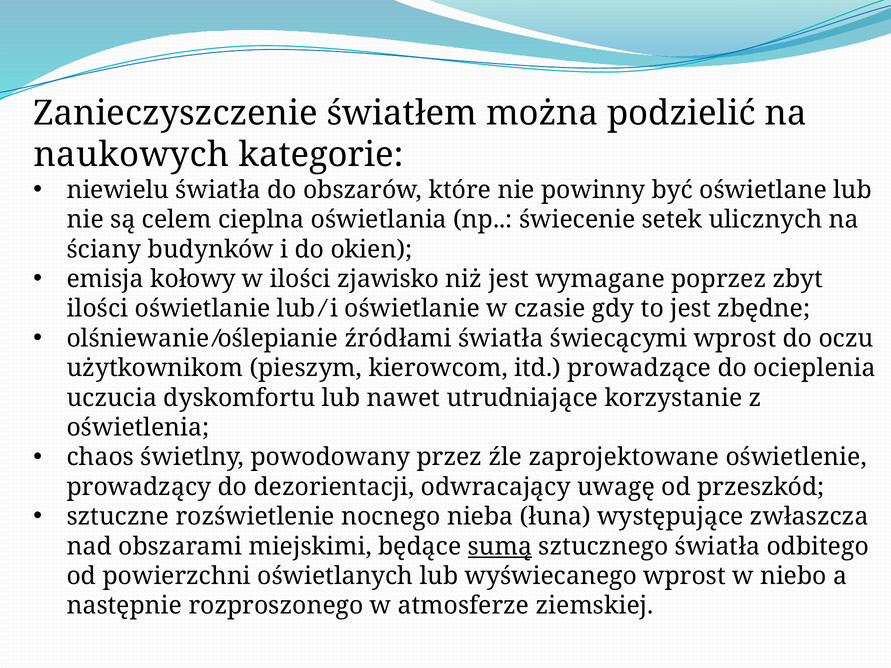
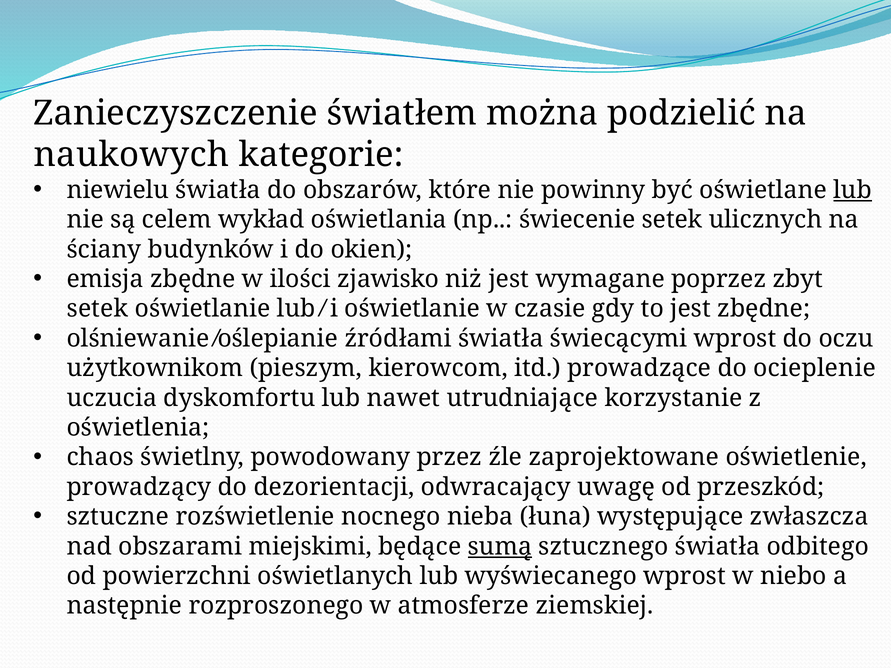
lub at (853, 190) underline: none -> present
cieplna: cieplna -> wykład
emisja kołowy: kołowy -> zbędne
ilości at (98, 309): ilości -> setek
ocieplenia: ocieplenia -> ocieplenie
